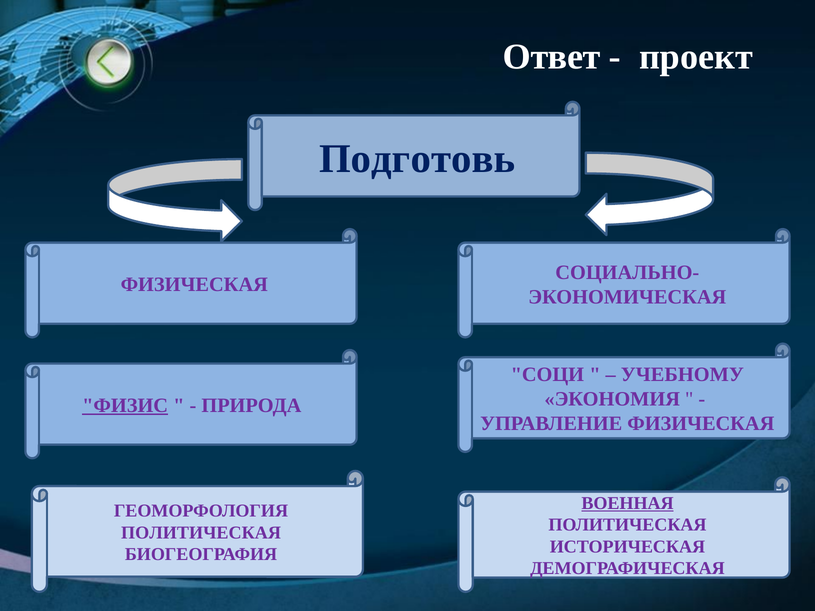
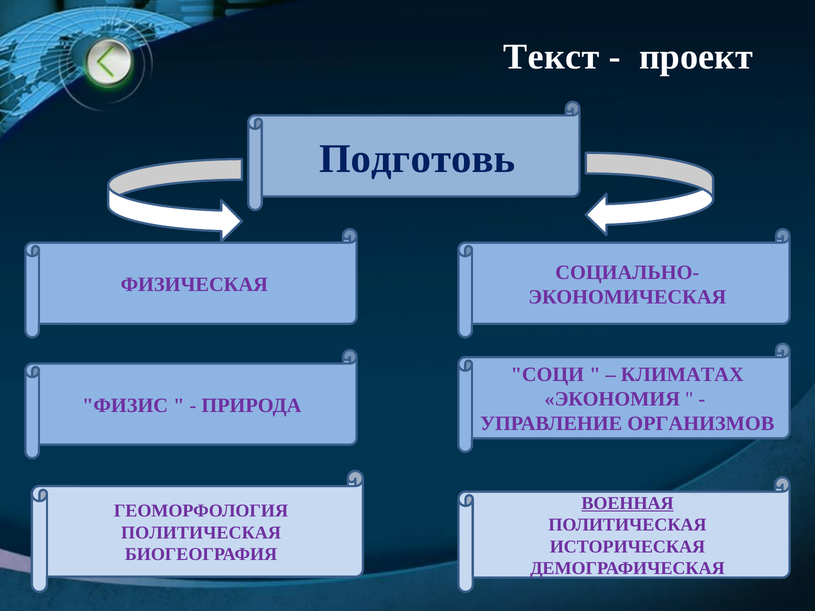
Ответ: Ответ -> Текст
УЧЕБНОМУ: УЧЕБНОМУ -> КЛИМАТАХ
ФИЗИС underline: present -> none
УПРАВЛЕНИЕ ФИЗИЧЕСКАЯ: ФИЗИЧЕСКАЯ -> ОРГАНИЗМОВ
